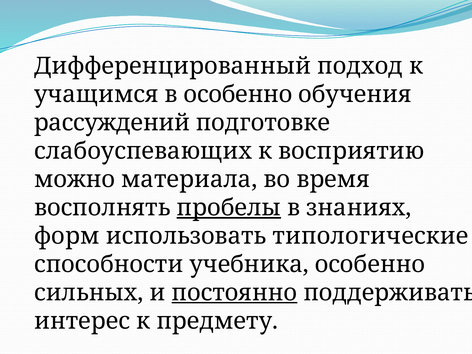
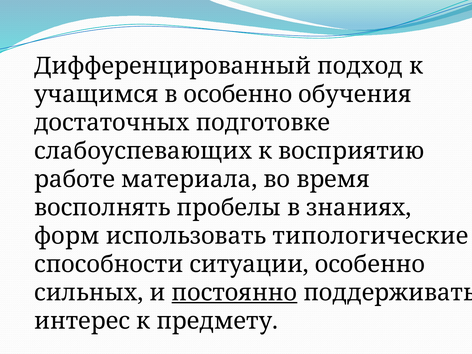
рассуждений: рассуждений -> достаточных
можно: можно -> работе
пробелы underline: present -> none
учебника: учебника -> ситуации
